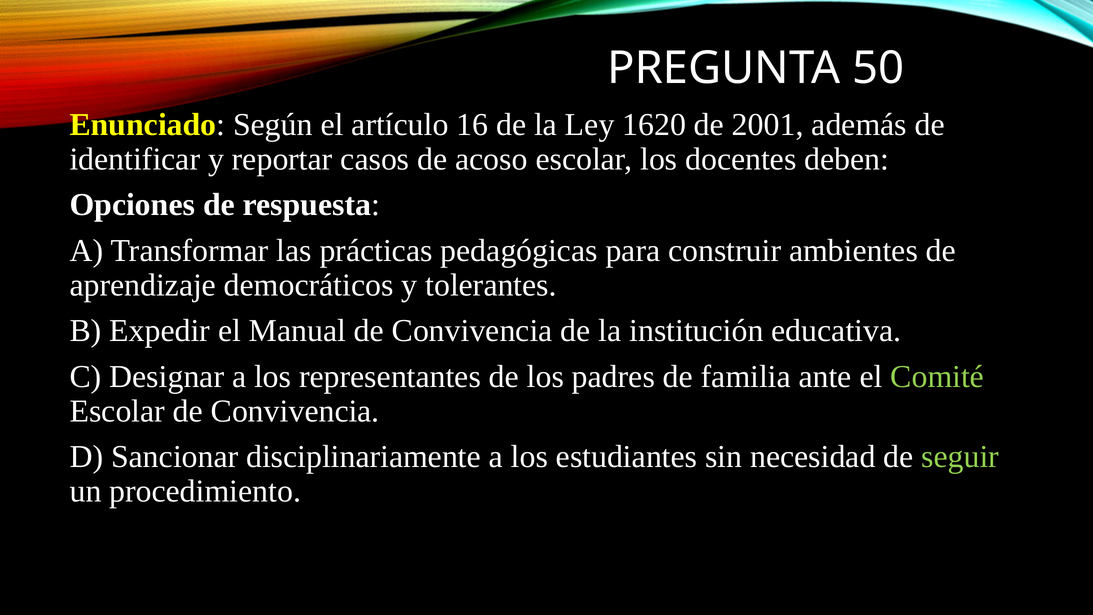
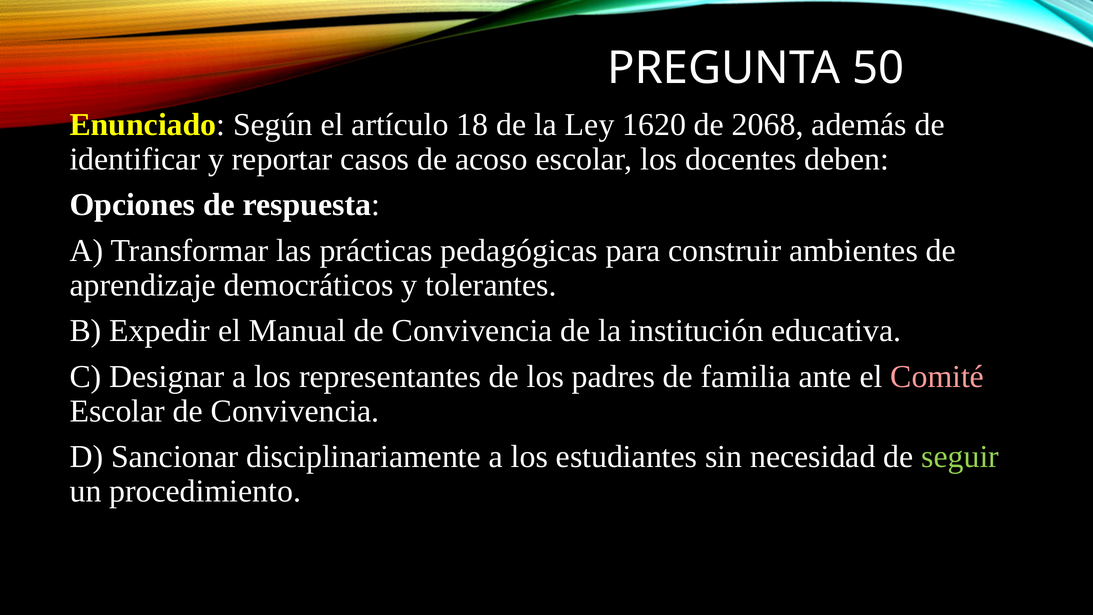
16: 16 -> 18
2001: 2001 -> 2068
Comité colour: light green -> pink
